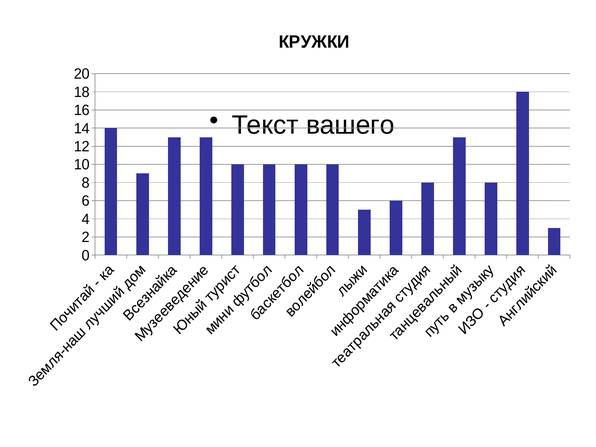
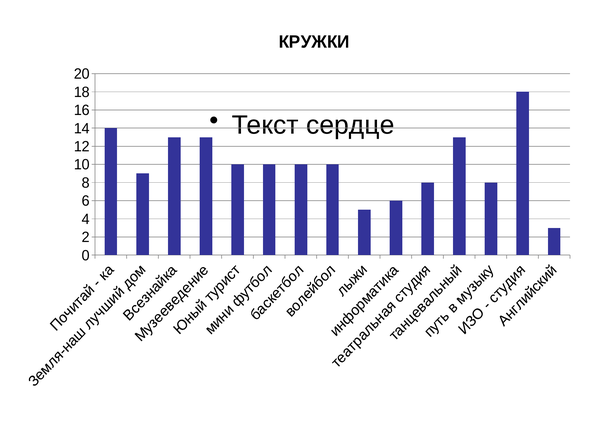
вашего: вашего -> сердце
